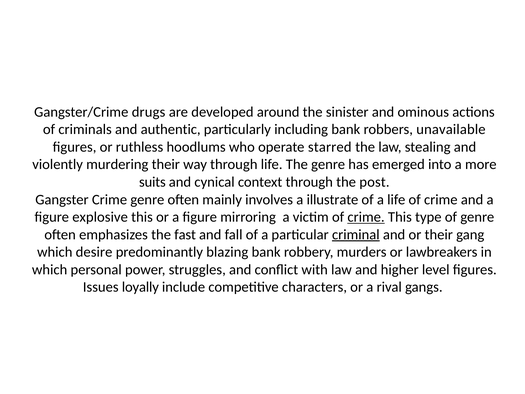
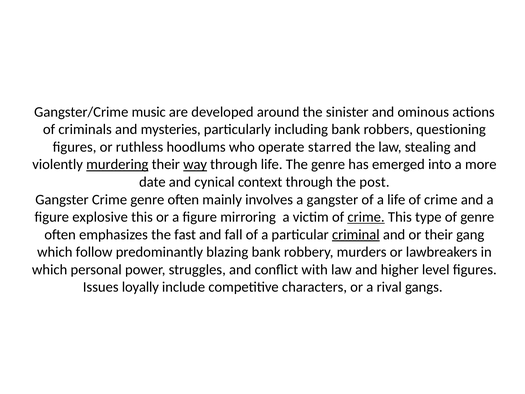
drugs: drugs -> music
authentic: authentic -> mysteries
unavailable: unavailable -> questioning
murdering underline: none -> present
way underline: none -> present
suits: suits -> date
a illustrate: illustrate -> gangster
desire: desire -> follow
